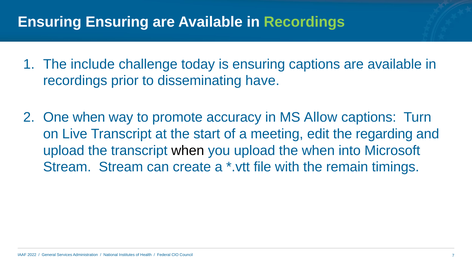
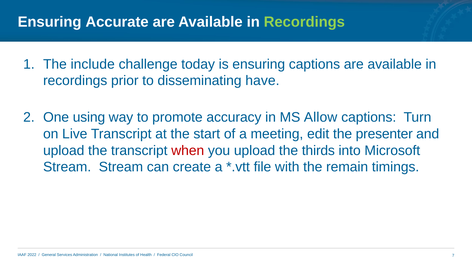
Ensuring Ensuring: Ensuring -> Accurate
One when: when -> using
regarding: regarding -> presenter
when at (188, 150) colour: black -> red
the when: when -> thirds
